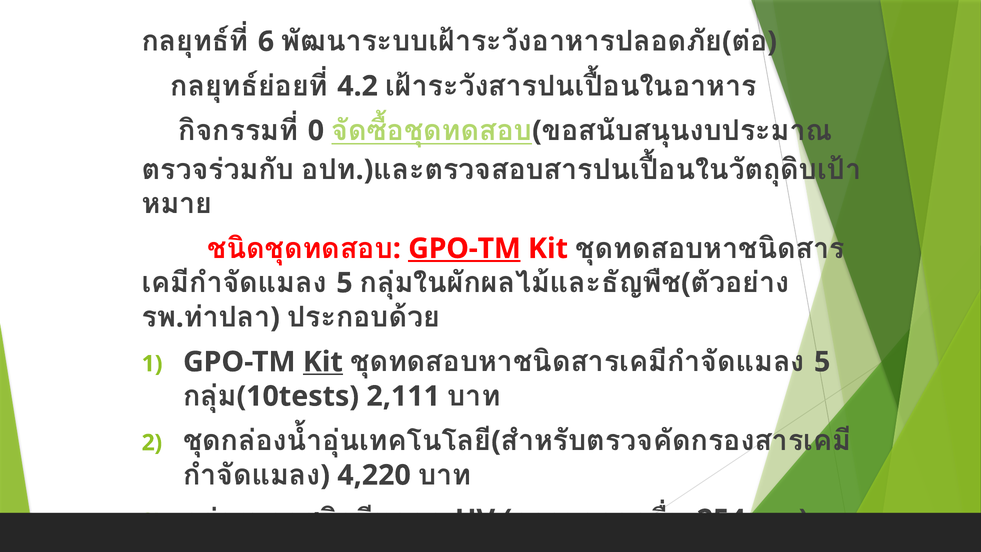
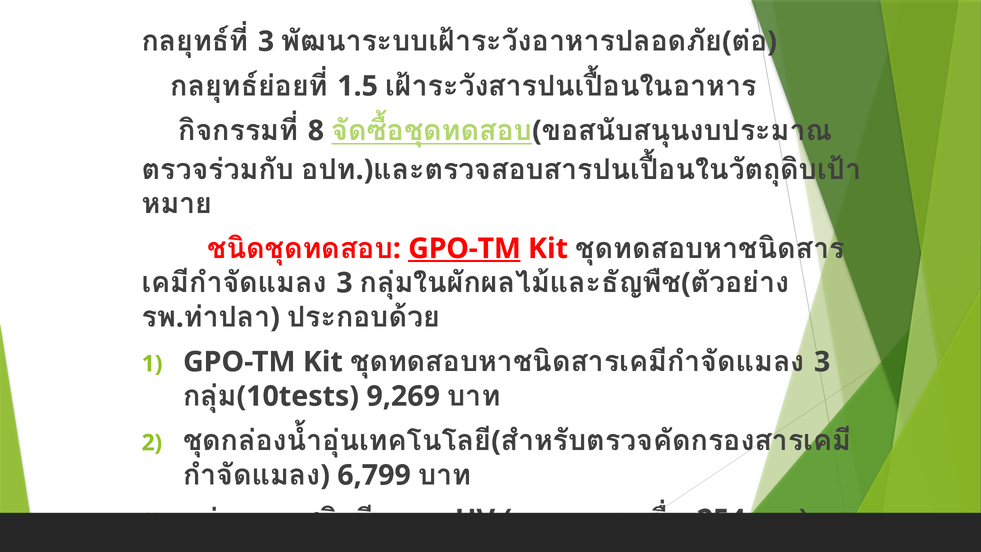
6 at (266, 42): 6 -> 3
4.2: 4.2 -> 1.5
0: 0 -> 8
5 at (344, 283): 5 -> 3
Kit at (323, 362) underline: present -> none
5 at (822, 362): 5 -> 3
2,111: 2,111 -> 9,269
4,220: 4,220 -> 6,799
